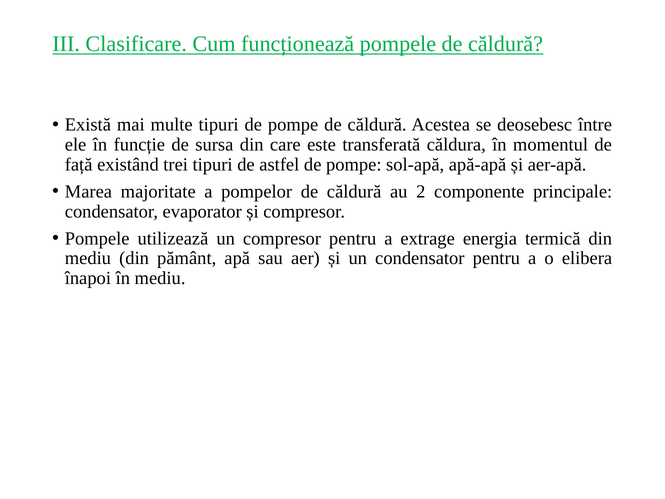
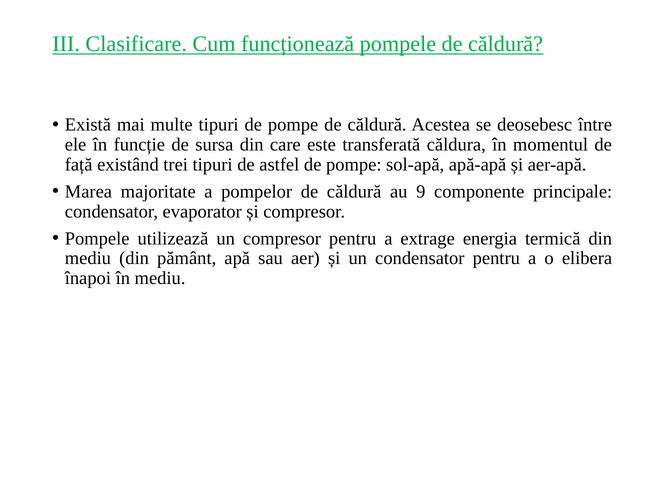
2: 2 -> 9
